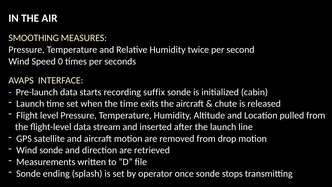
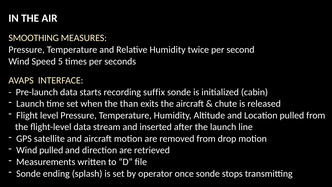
0: 0 -> 5
the time: time -> than
Wind sonde: sonde -> pulled
